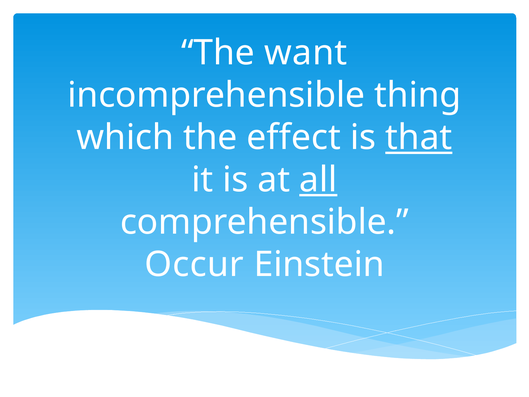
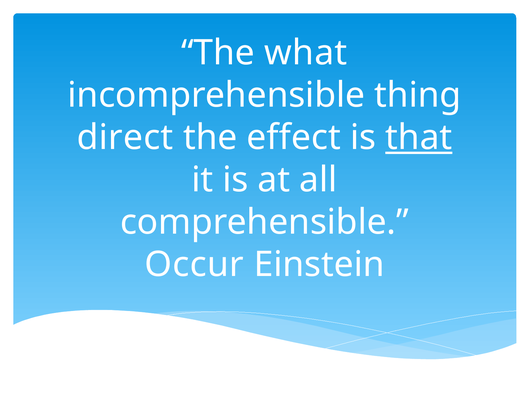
want: want -> what
which: which -> direct
all underline: present -> none
